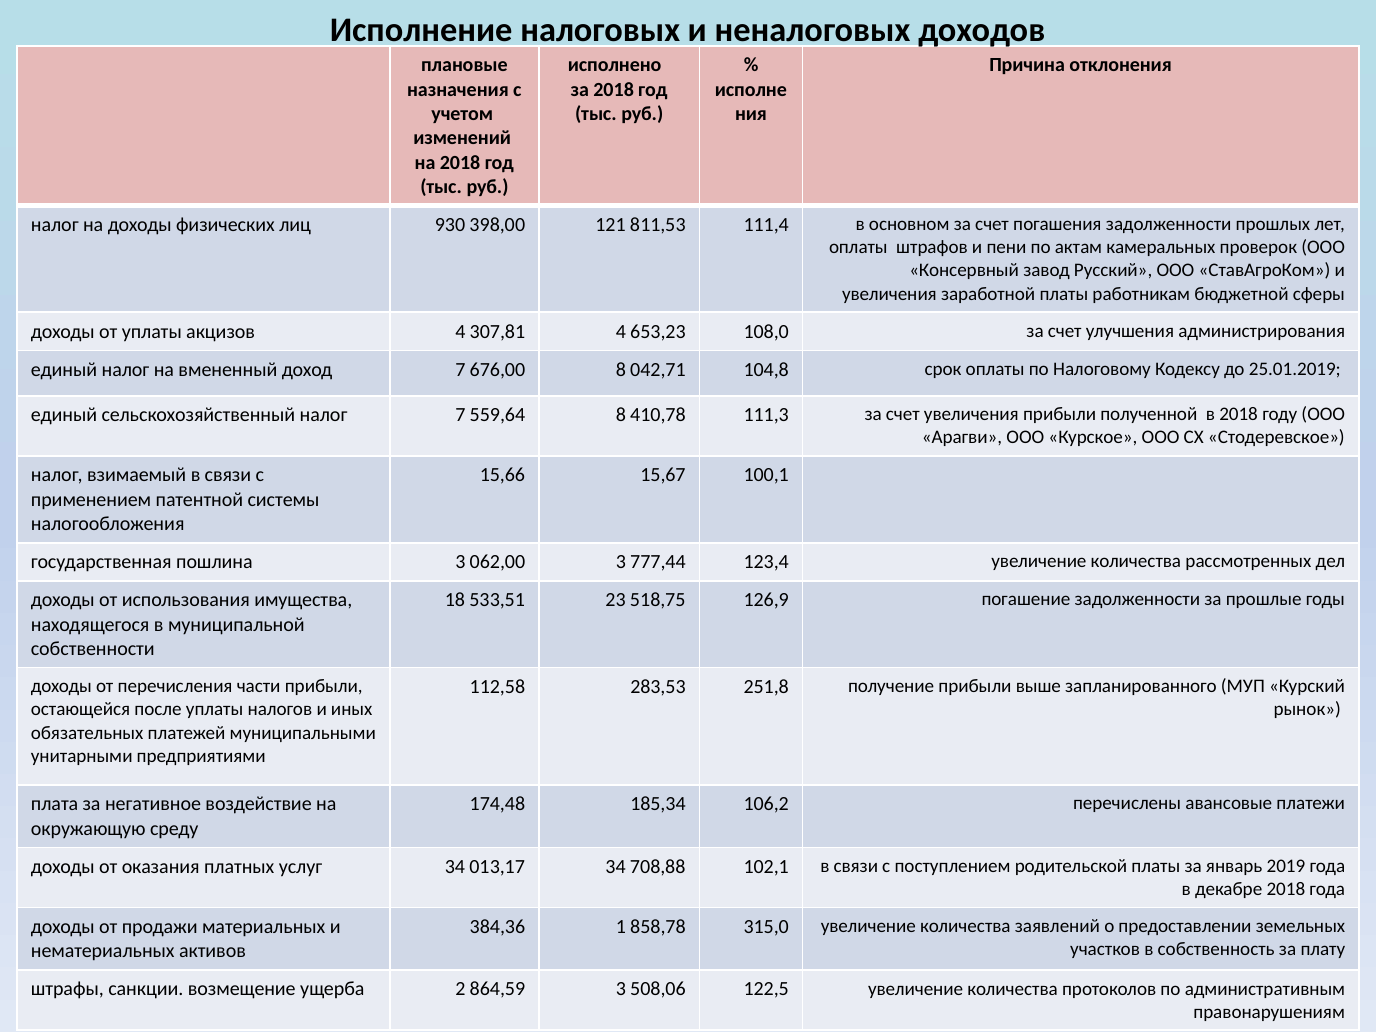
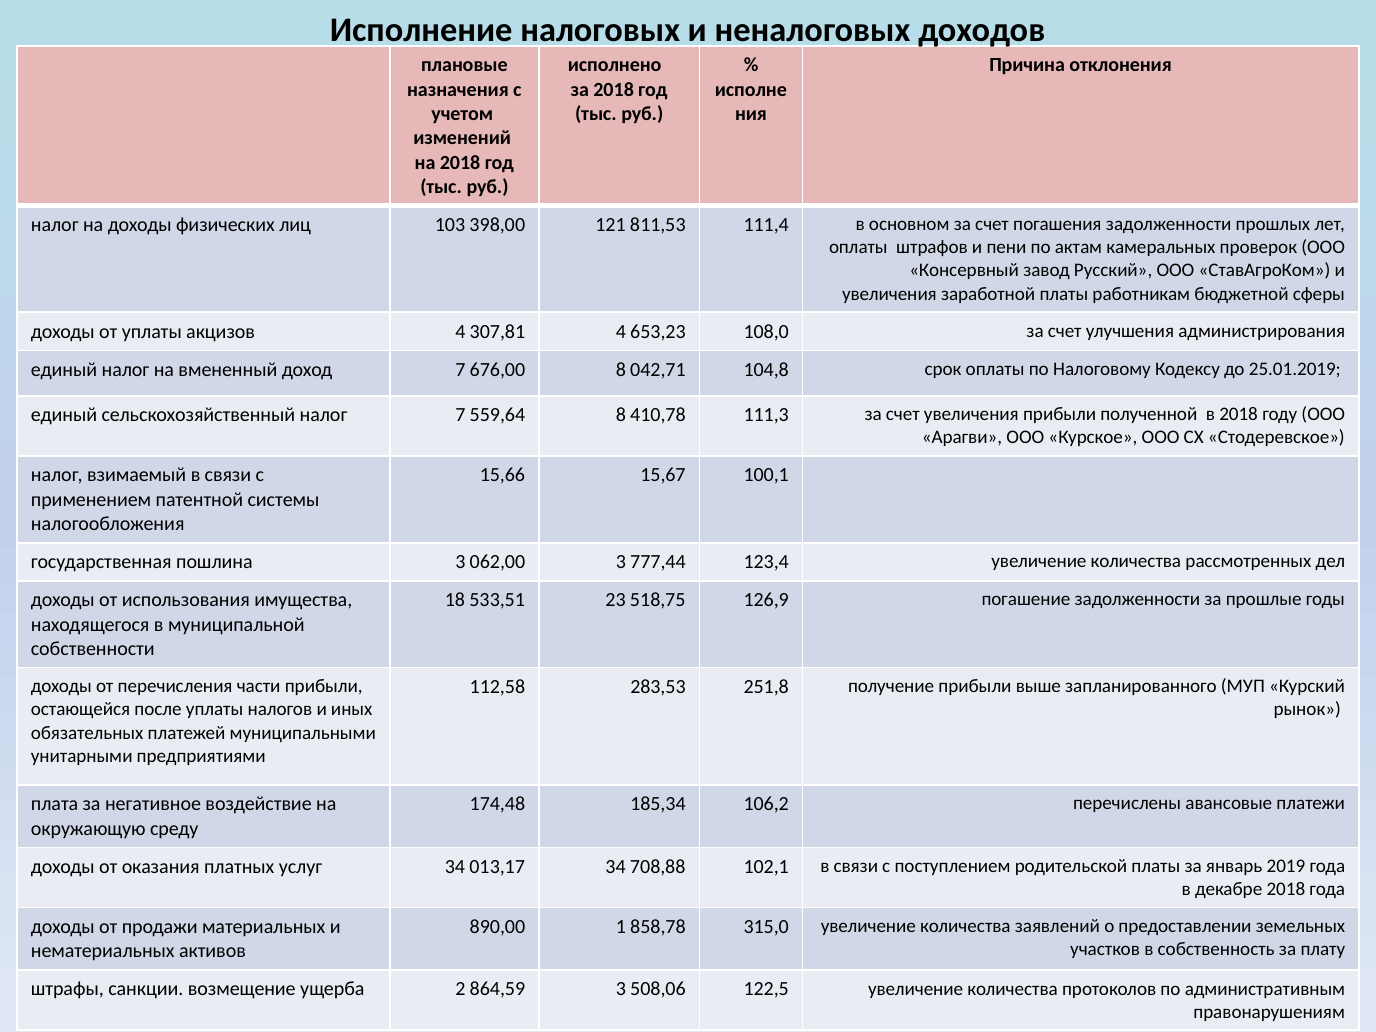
930: 930 -> 103
384,36: 384,36 -> 890,00
